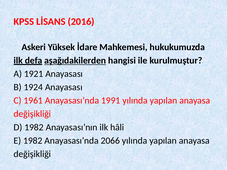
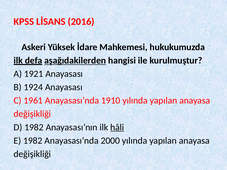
1991: 1991 -> 1910
hâli underline: none -> present
2066: 2066 -> 2000
